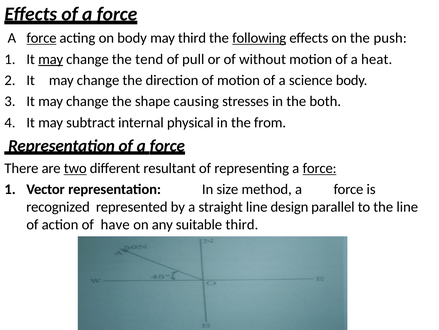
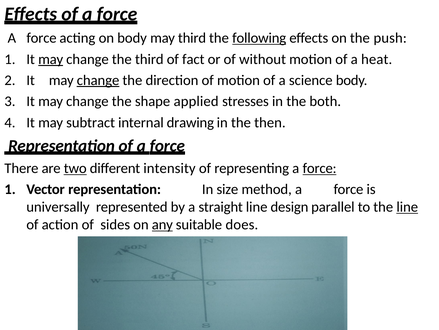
force at (41, 38) underline: present -> none
the tend: tend -> third
pull: pull -> fact
change at (98, 80) underline: none -> present
causing: causing -> applied
physical: physical -> drawing
from: from -> then
resultant: resultant -> intensity
recognized: recognized -> universally
line underline: none -> present
have: have -> sides
any underline: none -> present
suitable third: third -> does
